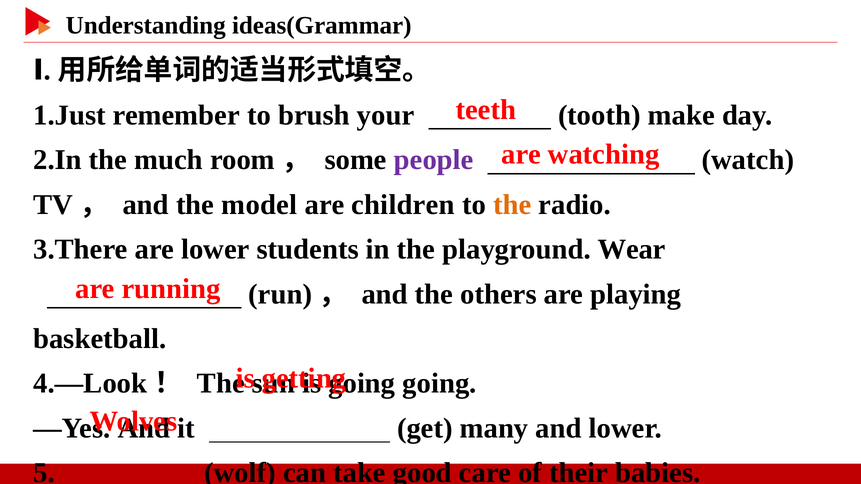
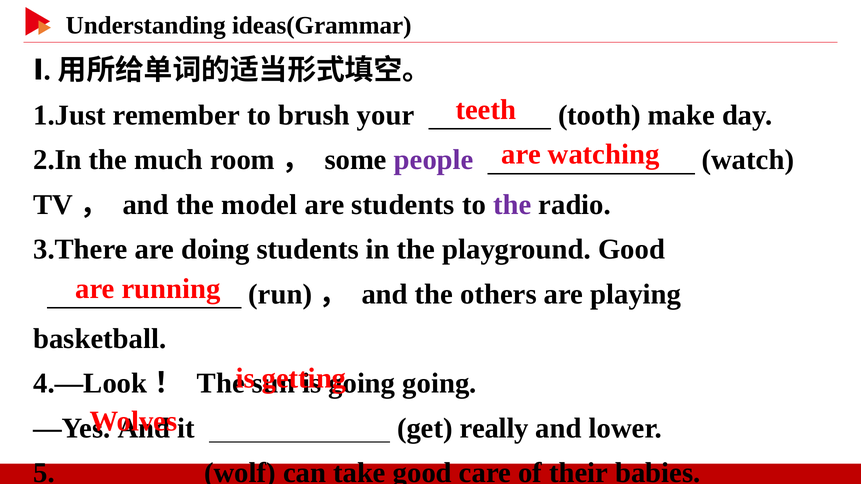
are children: children -> students
the at (512, 205) colour: orange -> purple
are lower: lower -> doing
playground Wear: Wear -> Good
many: many -> really
